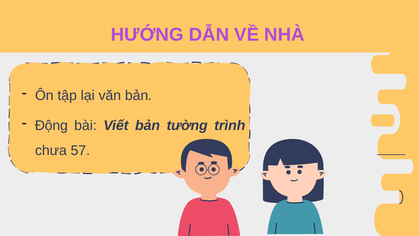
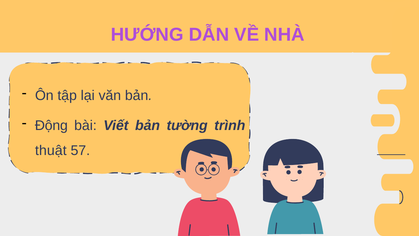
chưa: chưa -> thuật
